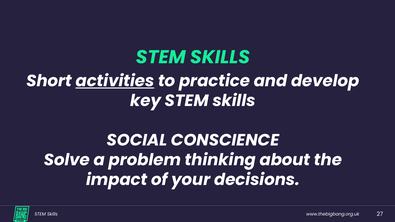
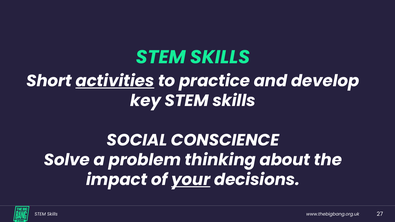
your underline: none -> present
